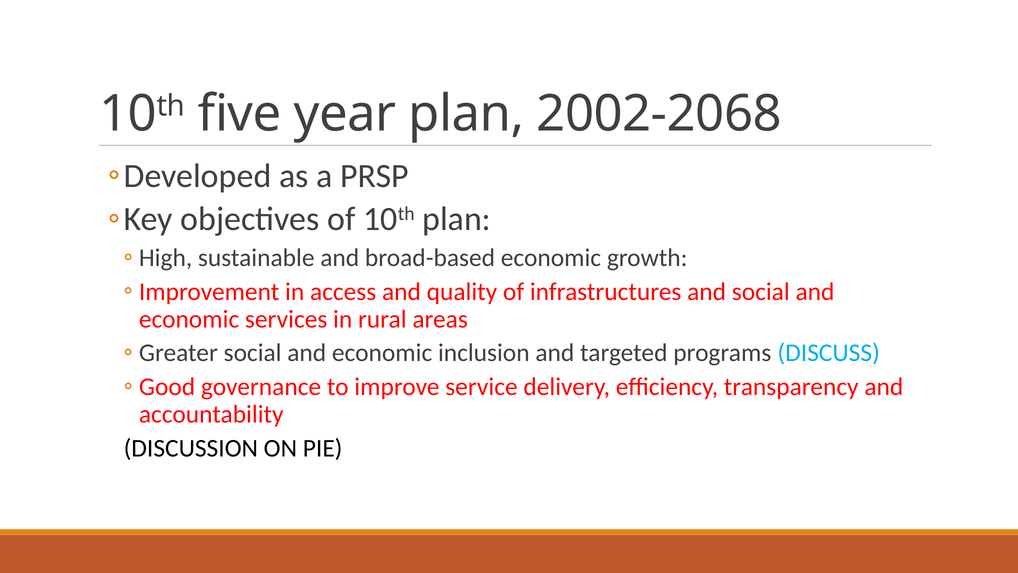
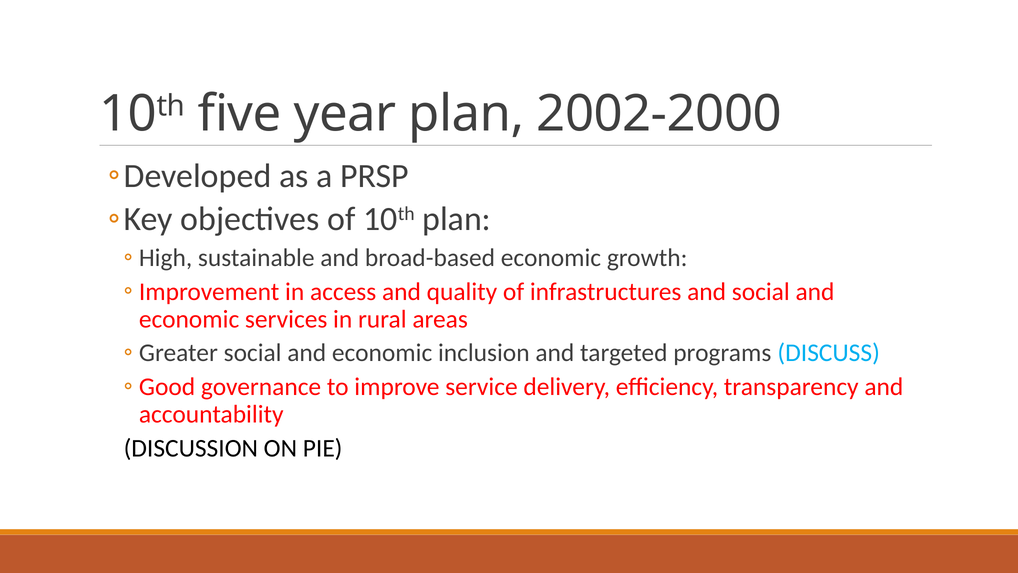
2002-2068: 2002-2068 -> 2002-2000
